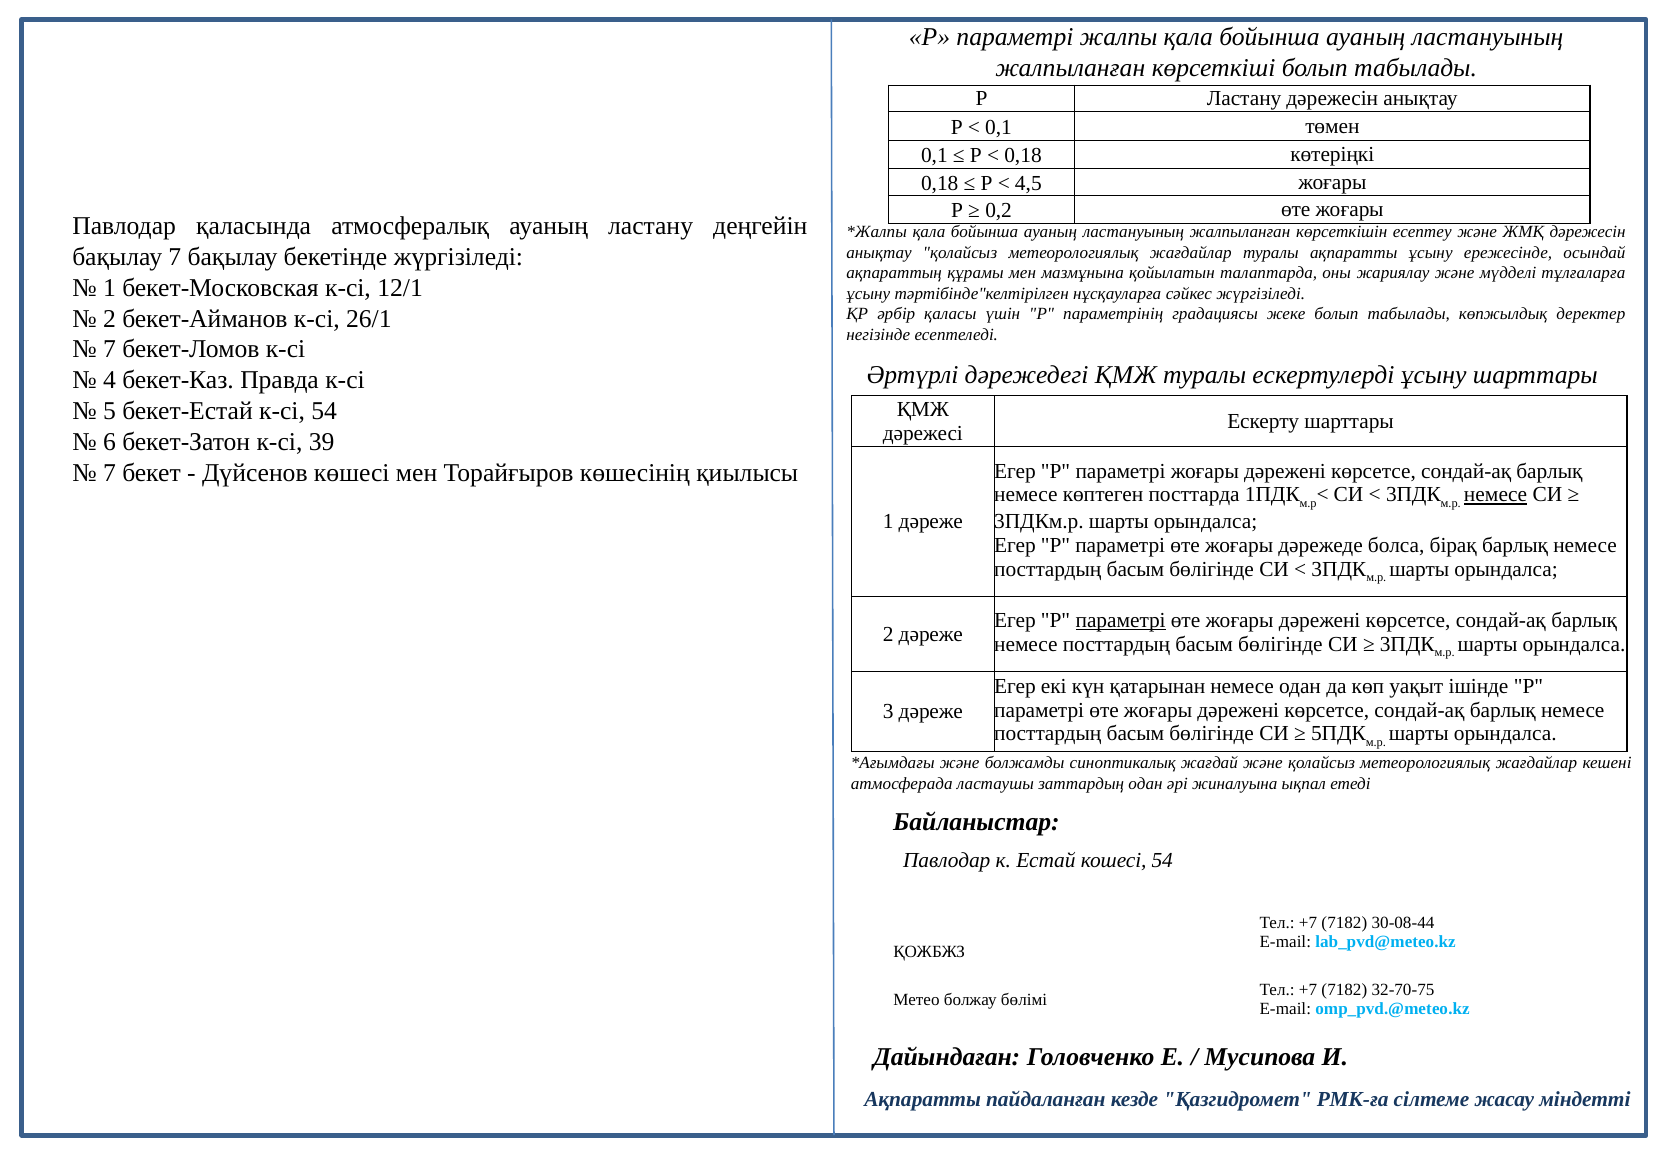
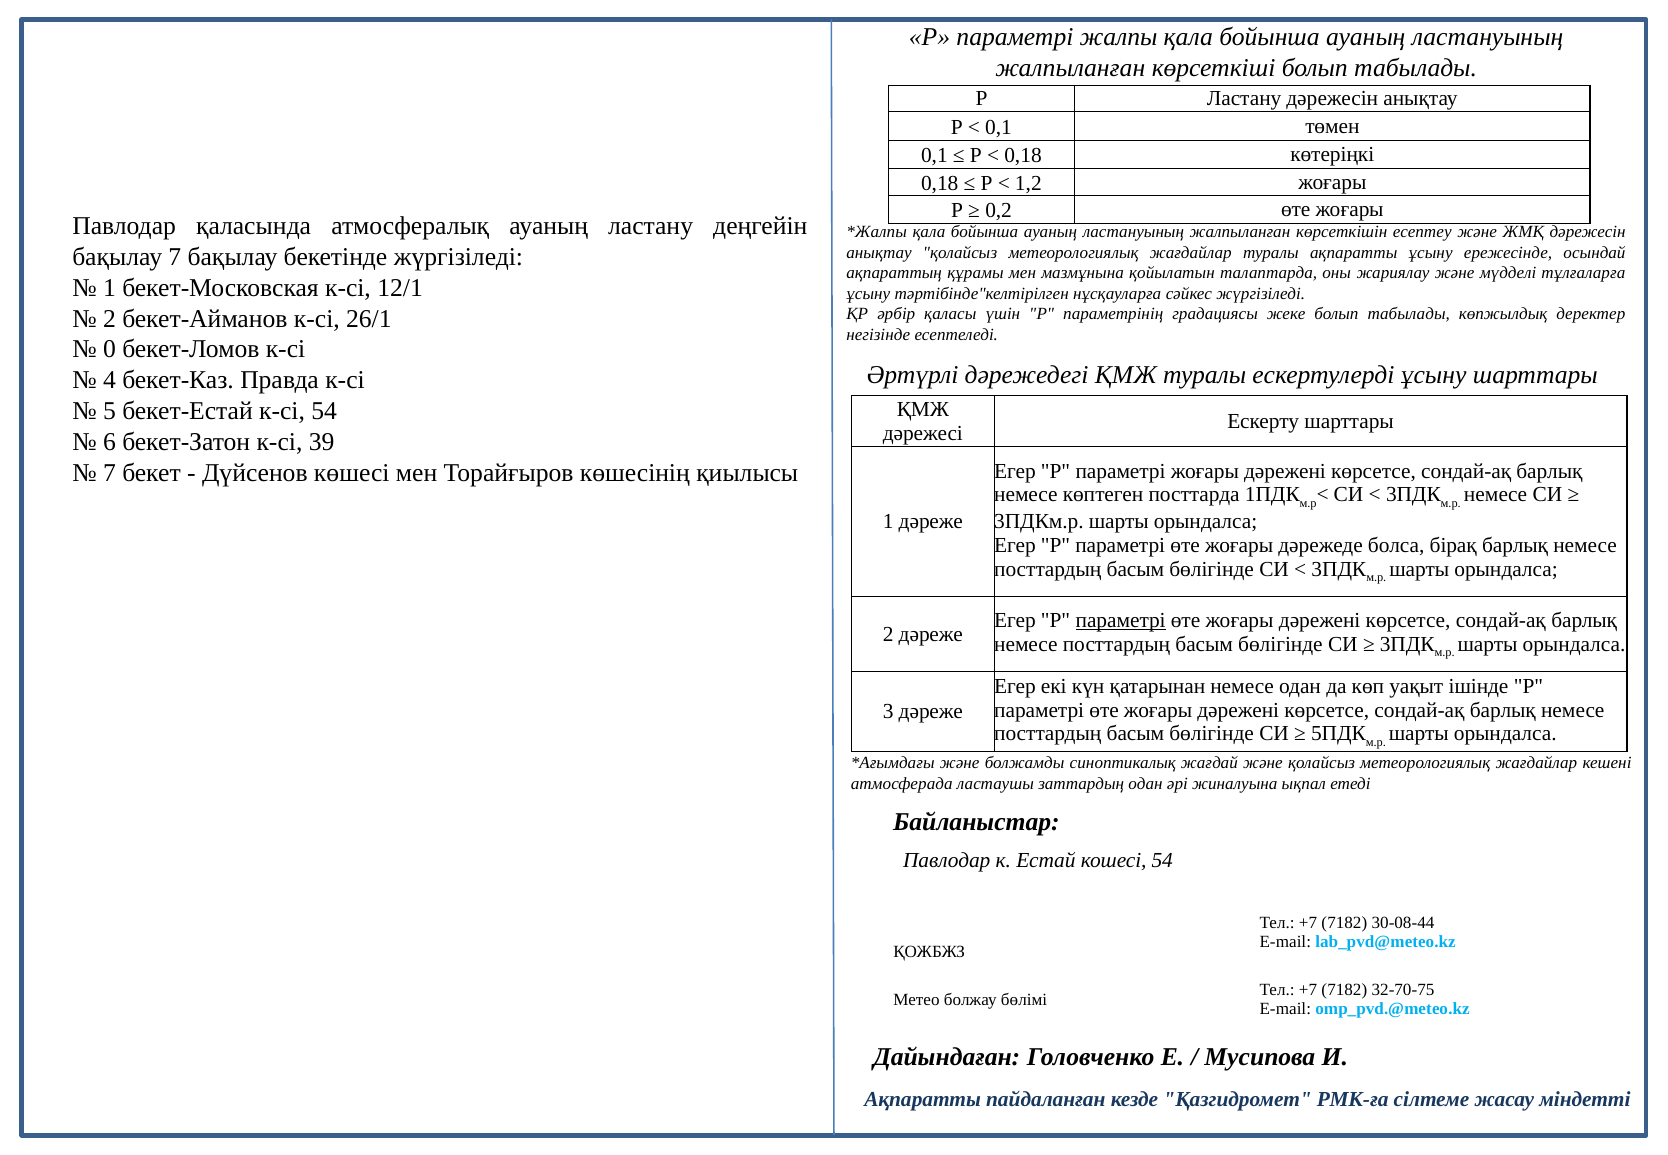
4,5: 4,5 -> 1,2
7 at (110, 349): 7 -> 0
немесе at (1495, 495) underline: present -> none
